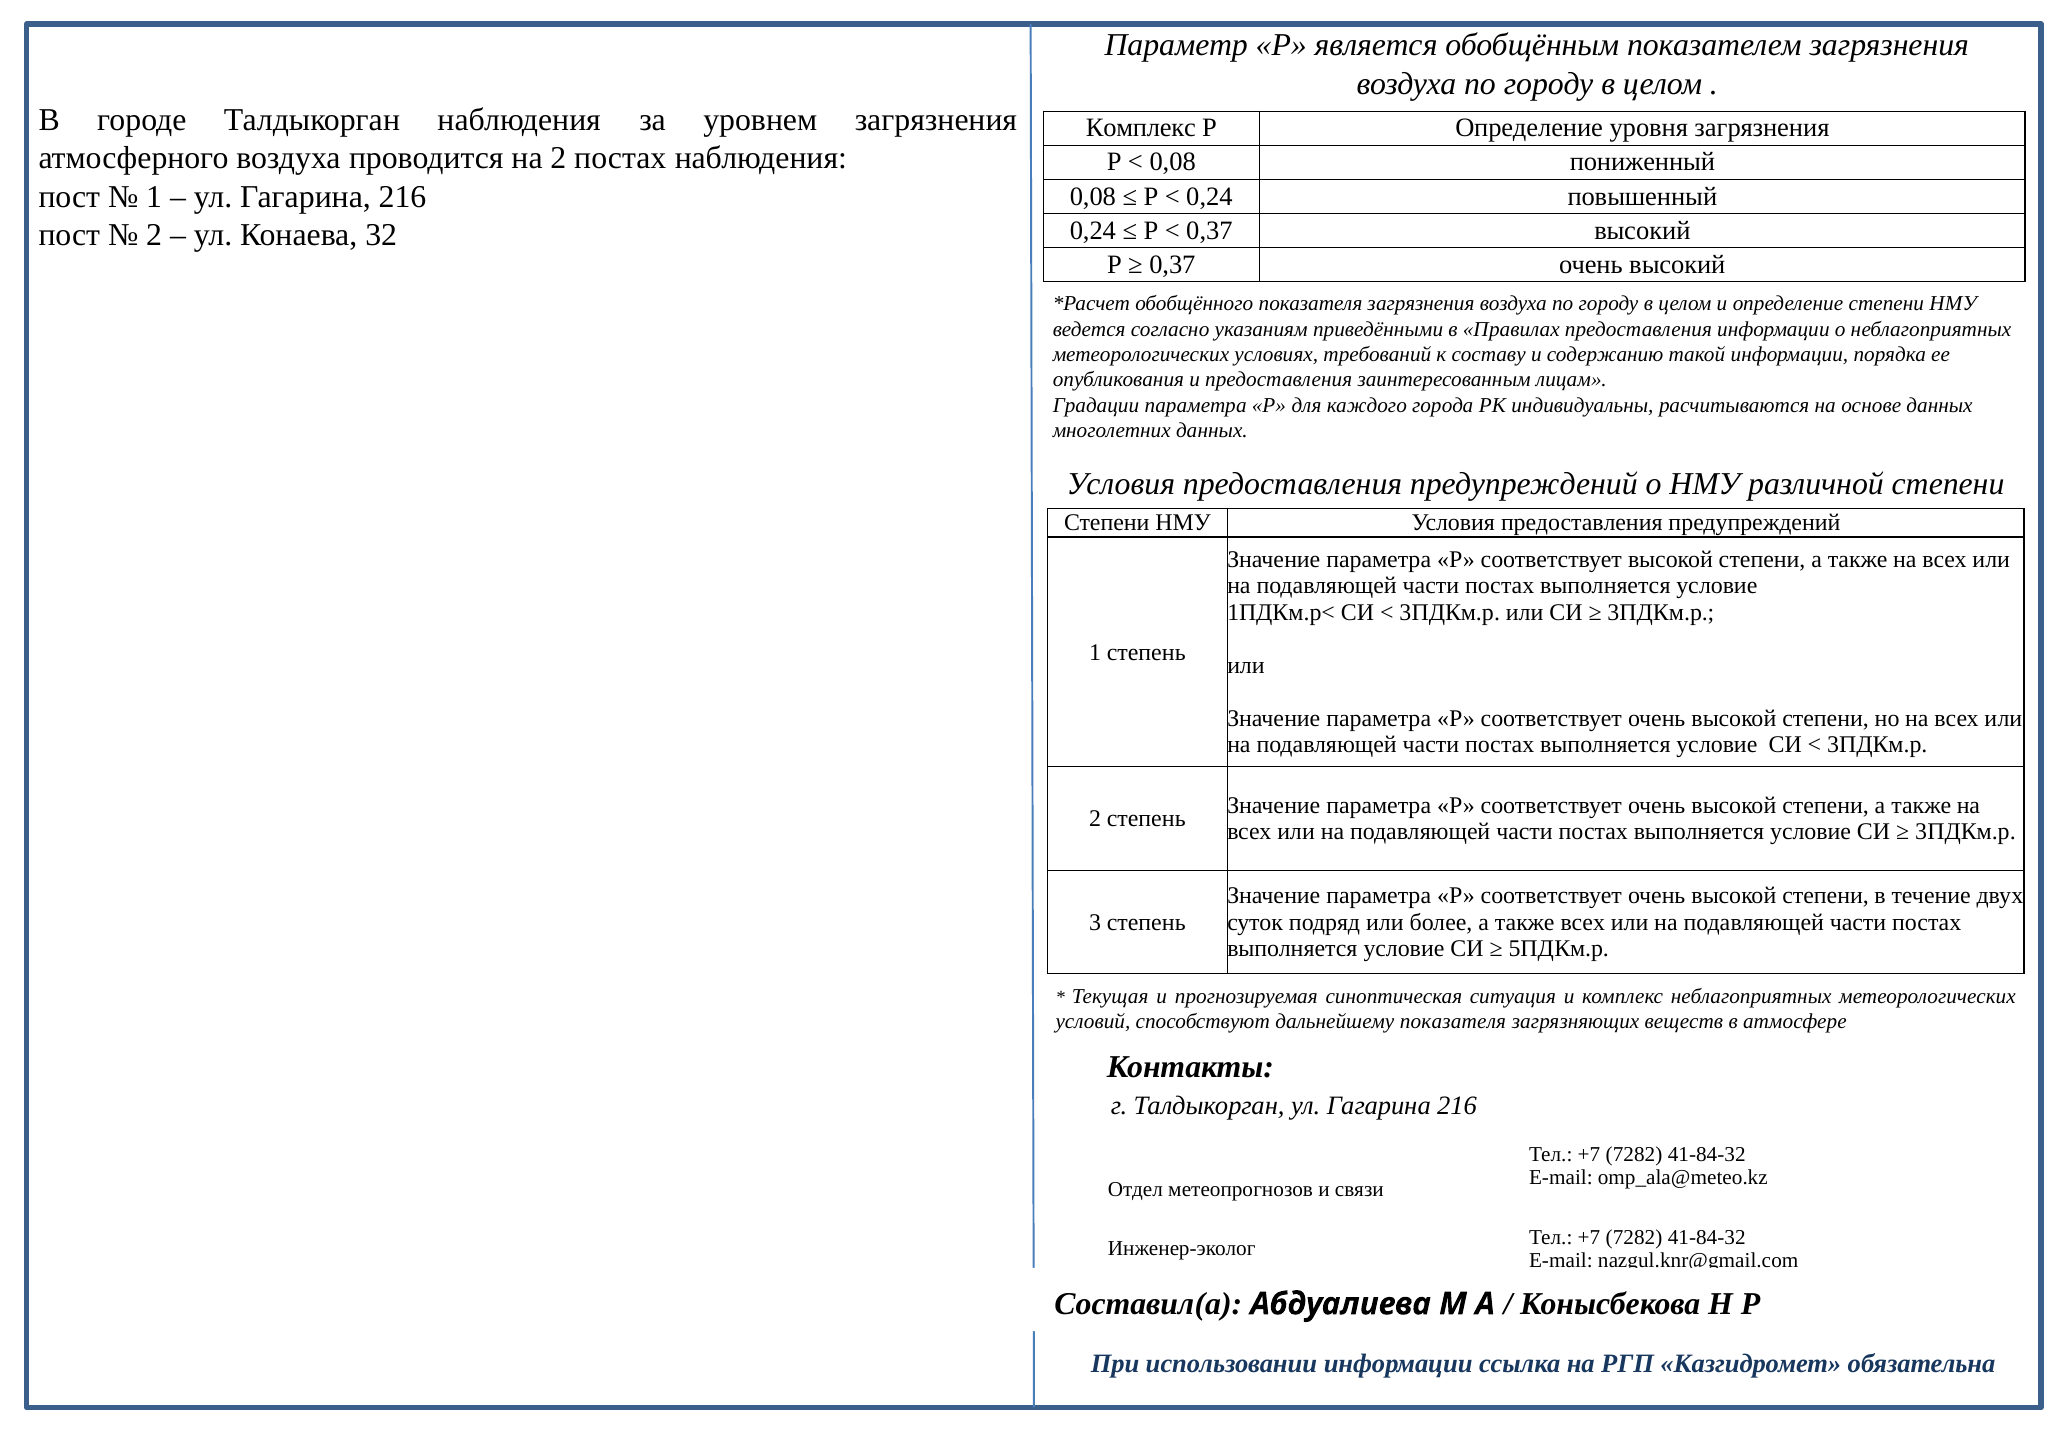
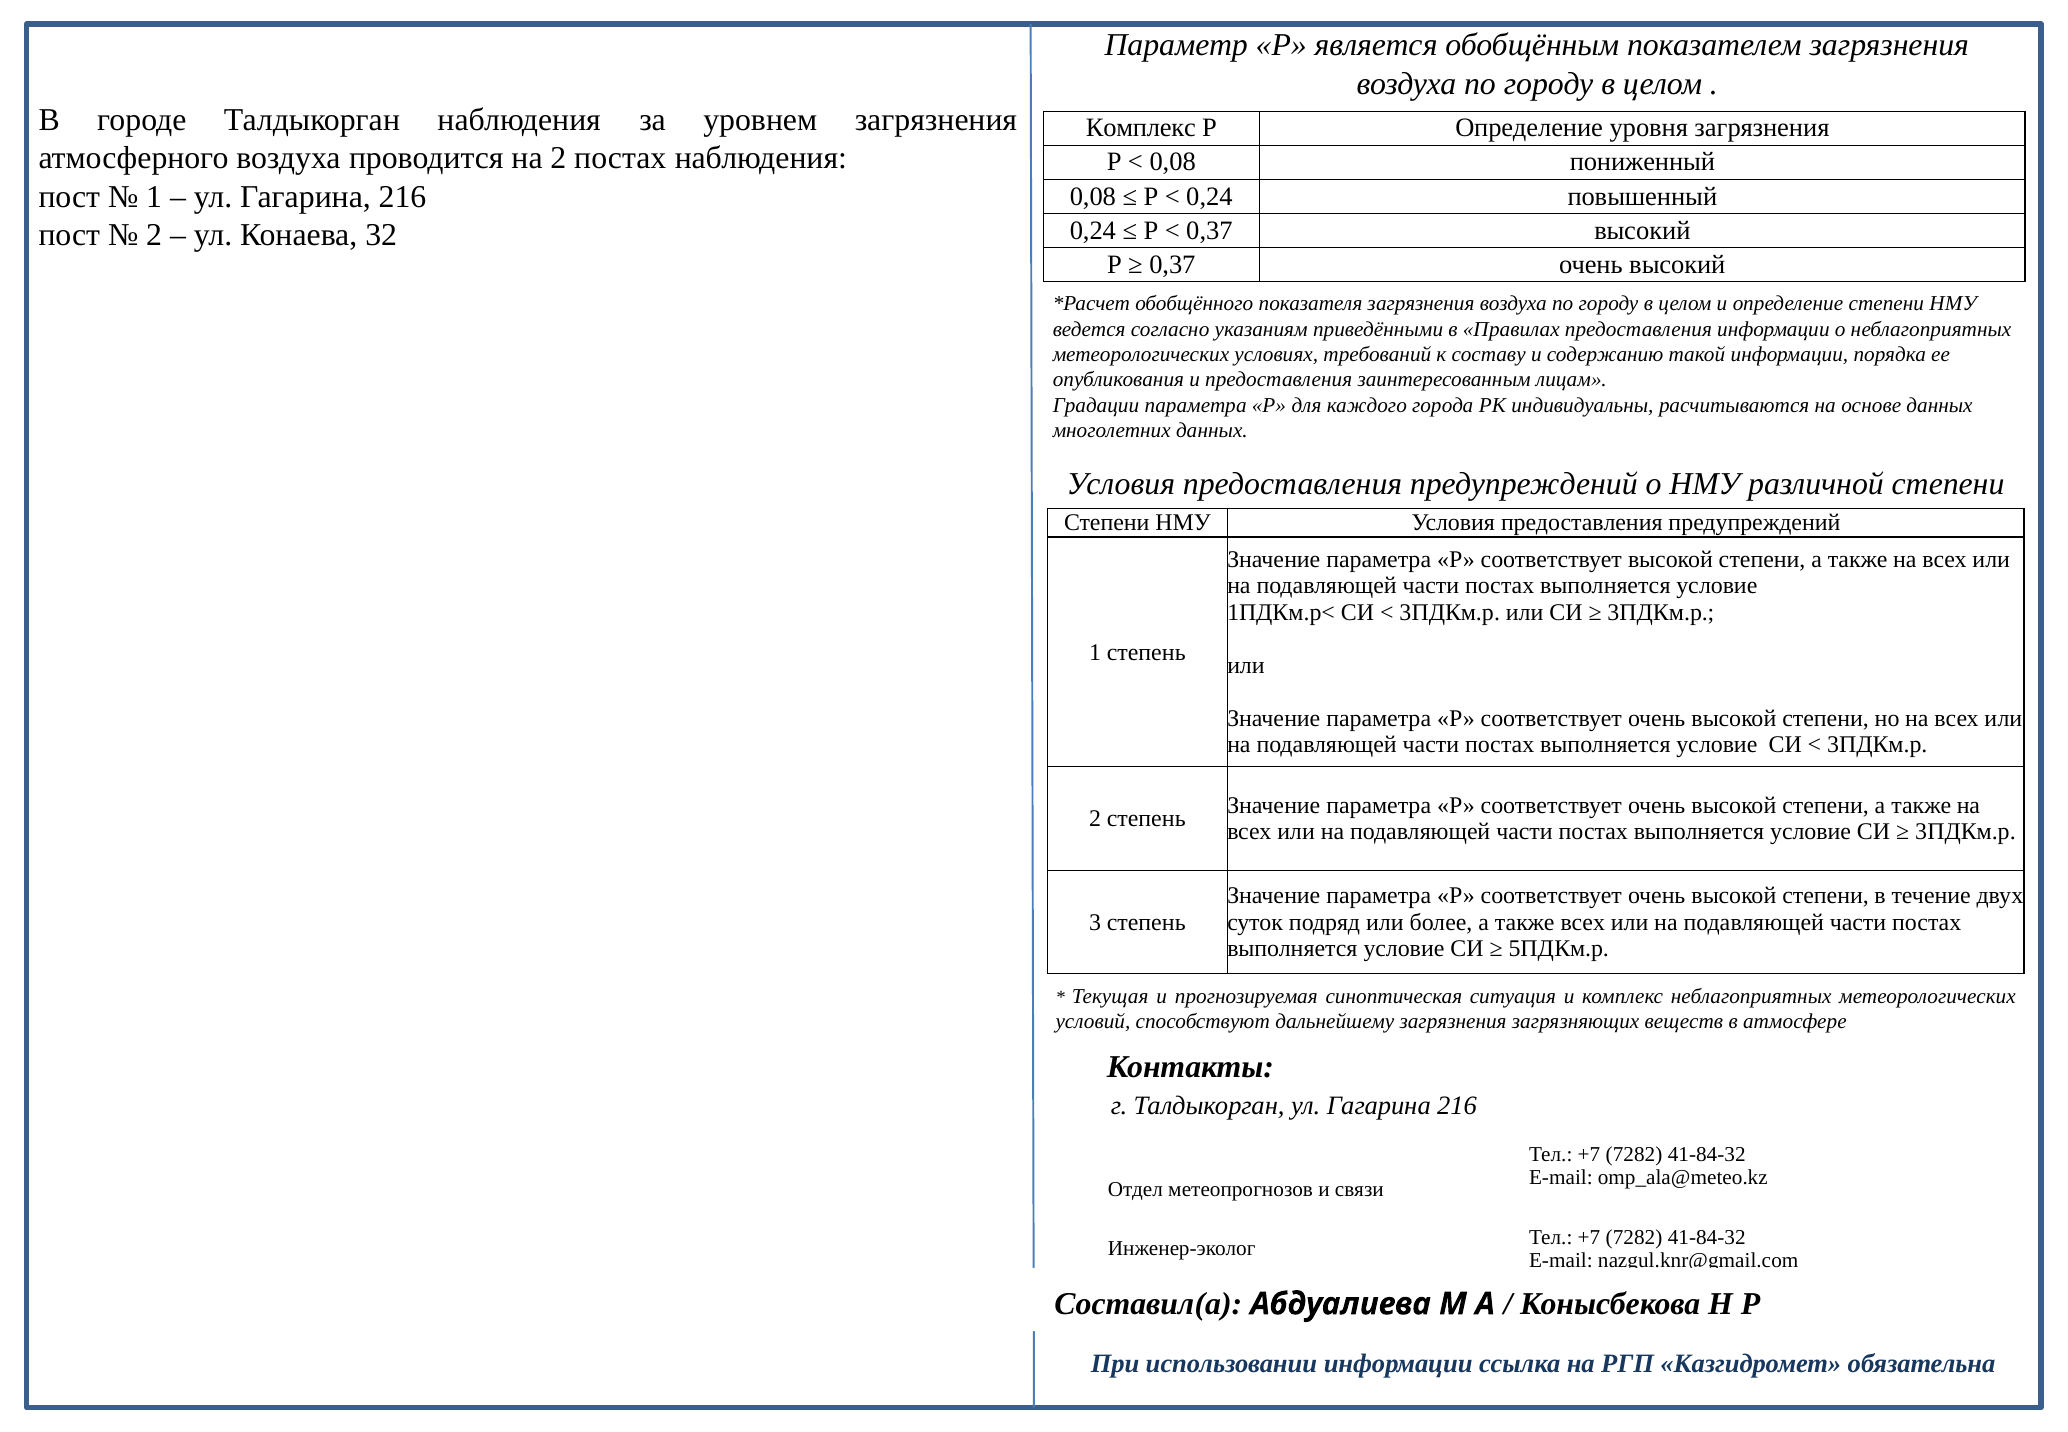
дальнейшему показателя: показателя -> загрязнения
